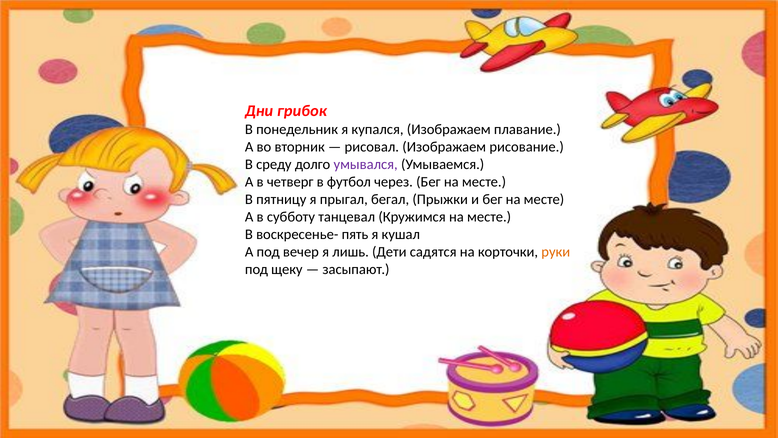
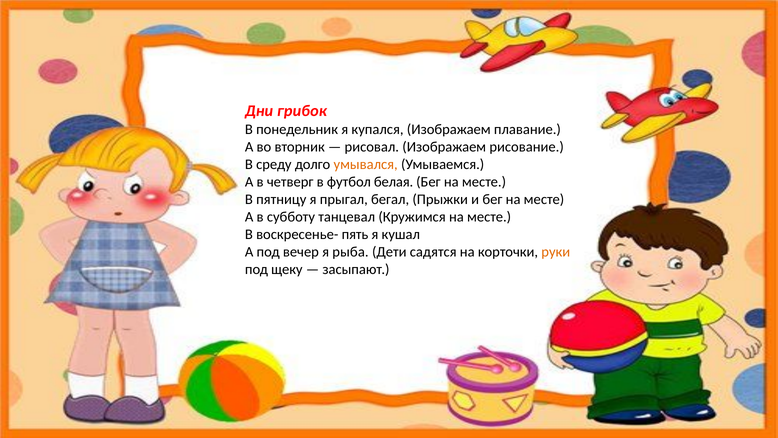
умывался colour: purple -> orange
через: через -> белая
лишь: лишь -> рыба
